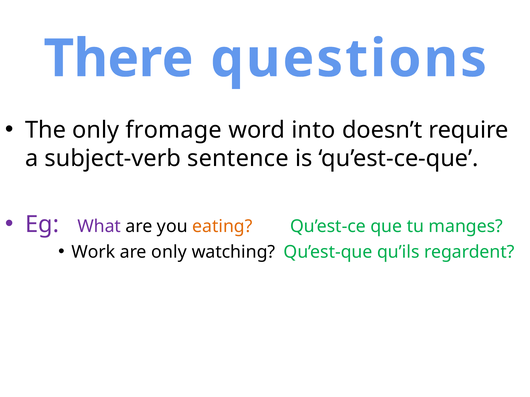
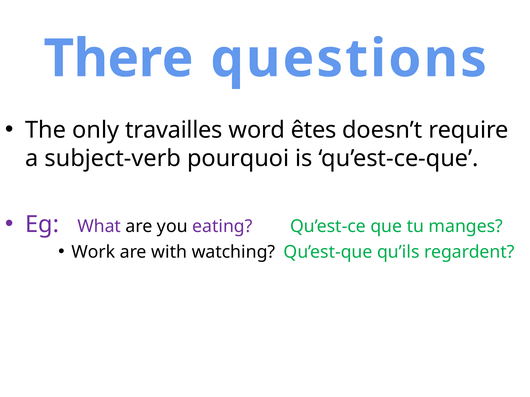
fromage: fromage -> travailles
into: into -> êtes
sentence: sentence -> pourquoi
eating colour: orange -> purple
are only: only -> with
